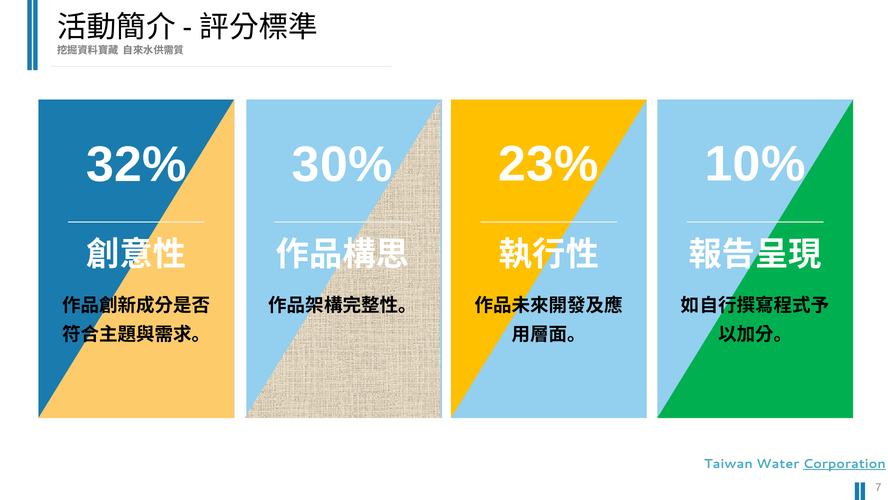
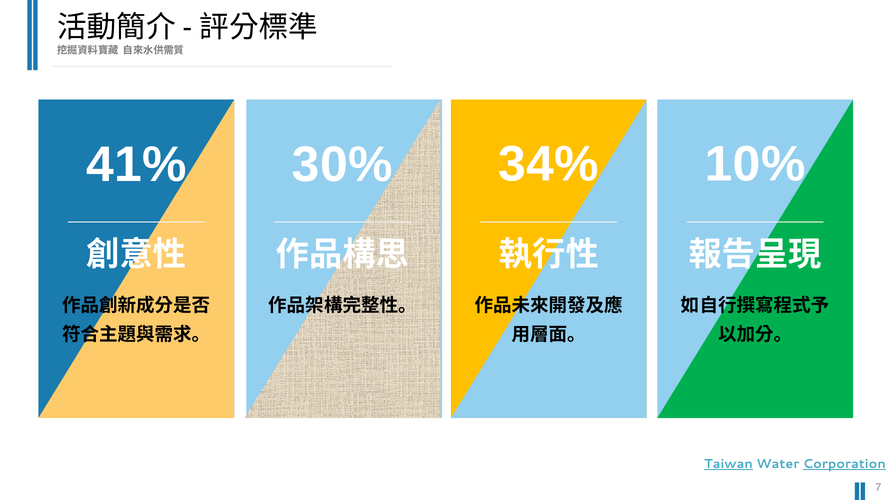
23%: 23% -> 34%
32%: 32% -> 41%
Taiwan underline: none -> present
